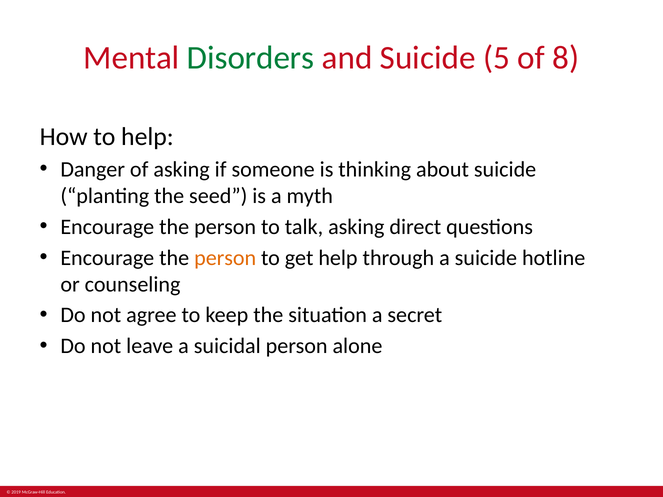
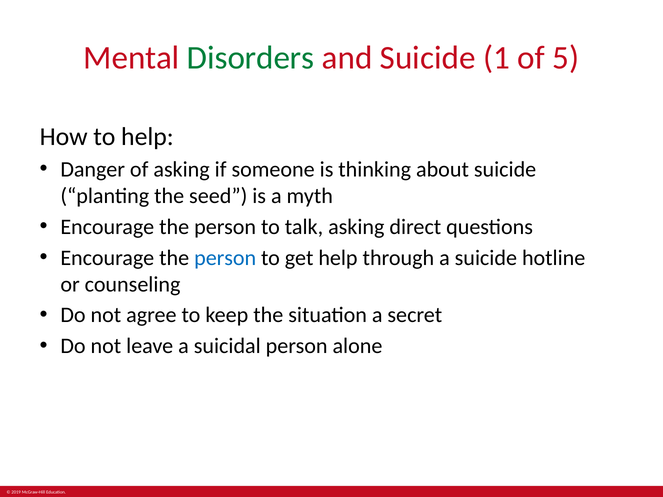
5: 5 -> 1
8: 8 -> 5
person at (225, 258) colour: orange -> blue
